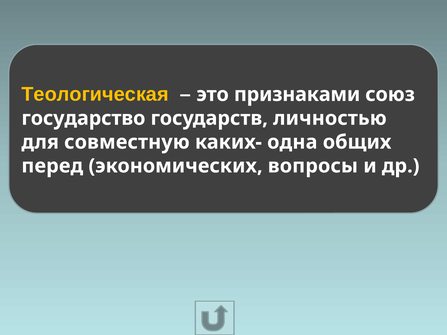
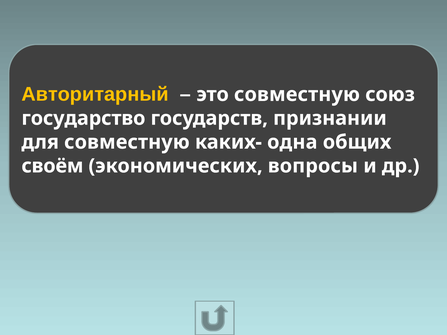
Теологическая: Теологическая -> Авторитарный
это признаками: признаками -> совместную
личностью: личностью -> признании
перед: перед -> своём
